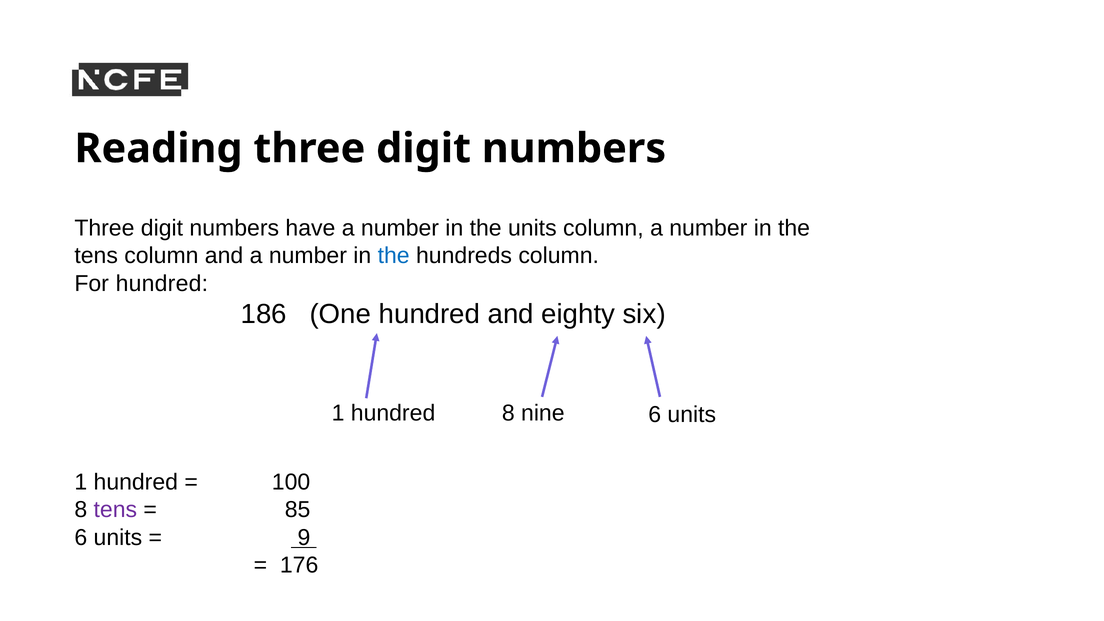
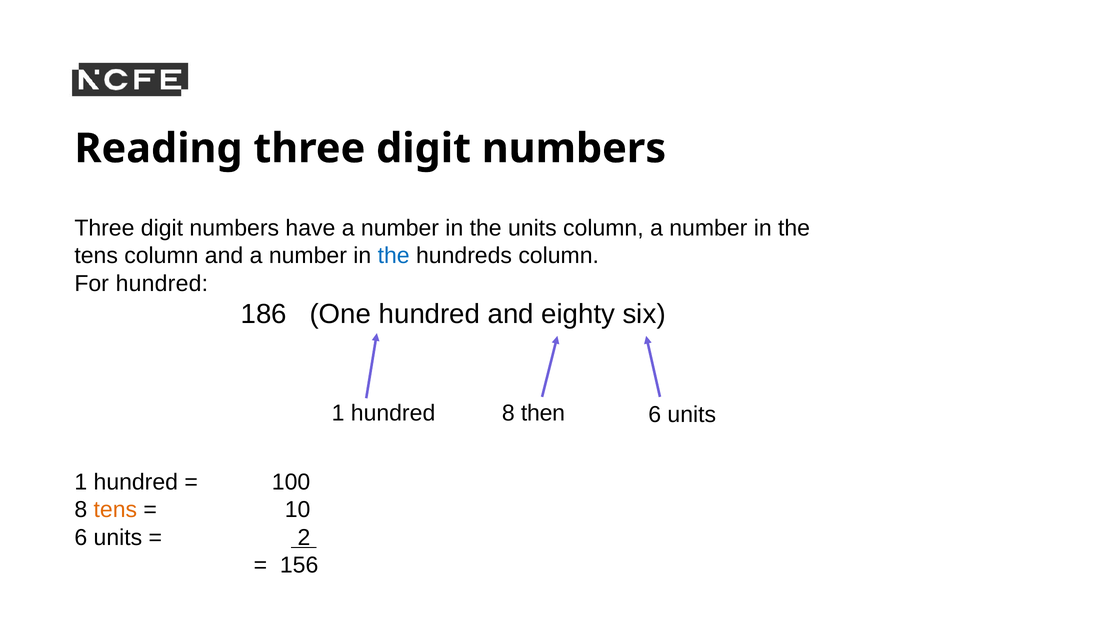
nine: nine -> then
tens at (115, 510) colour: purple -> orange
85: 85 -> 10
9: 9 -> 2
176: 176 -> 156
